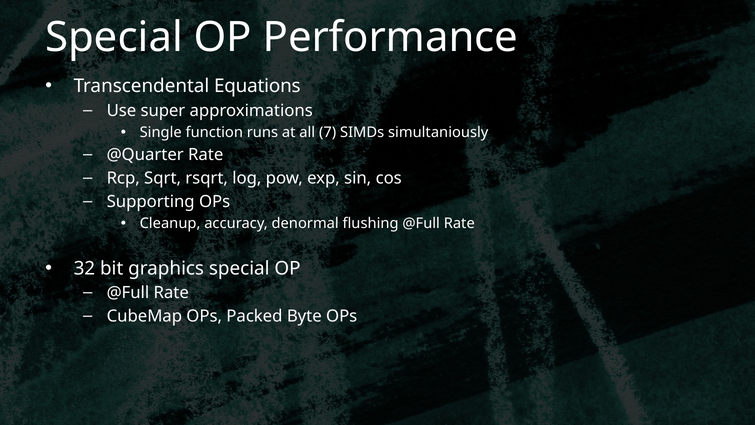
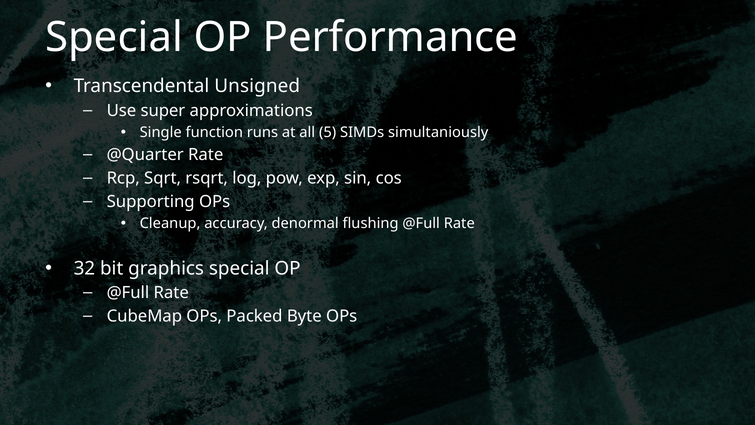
Equations: Equations -> Unsigned
7: 7 -> 5
